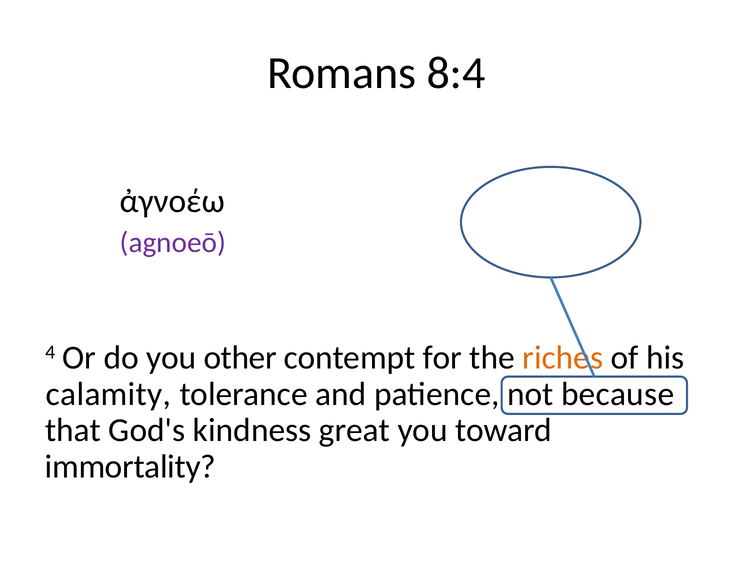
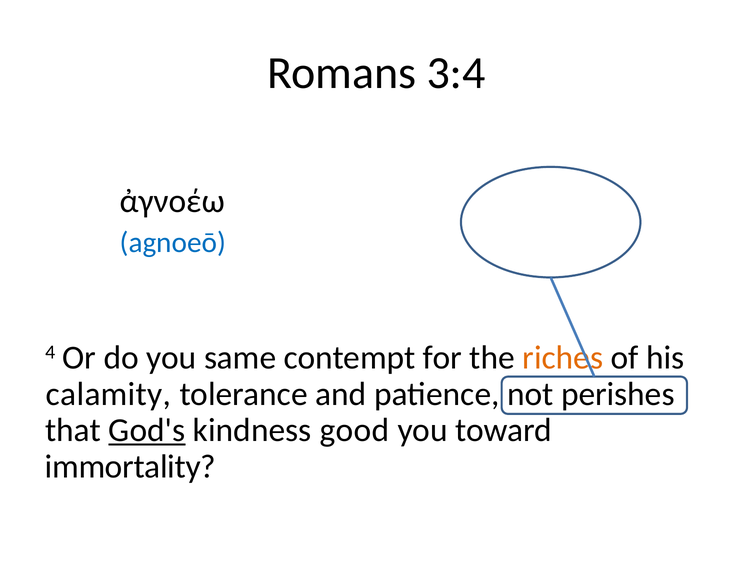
8:4: 8:4 -> 3:4
agnoeō colour: purple -> blue
other: other -> same
because: because -> perishes
God's underline: none -> present
great: great -> good
